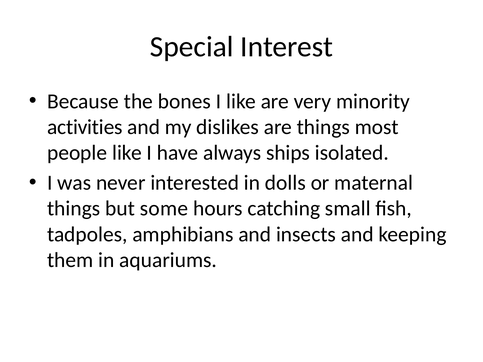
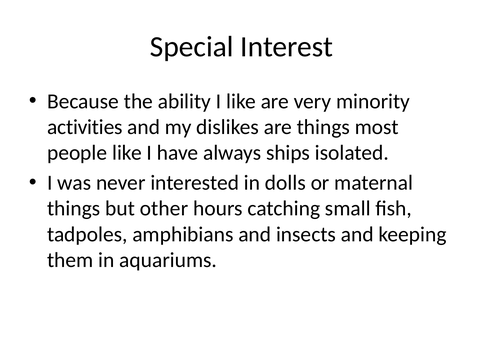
bones: bones -> ability
some: some -> other
